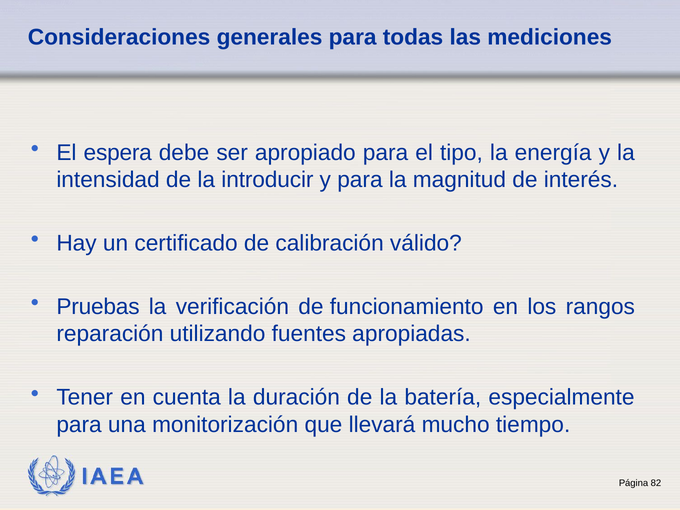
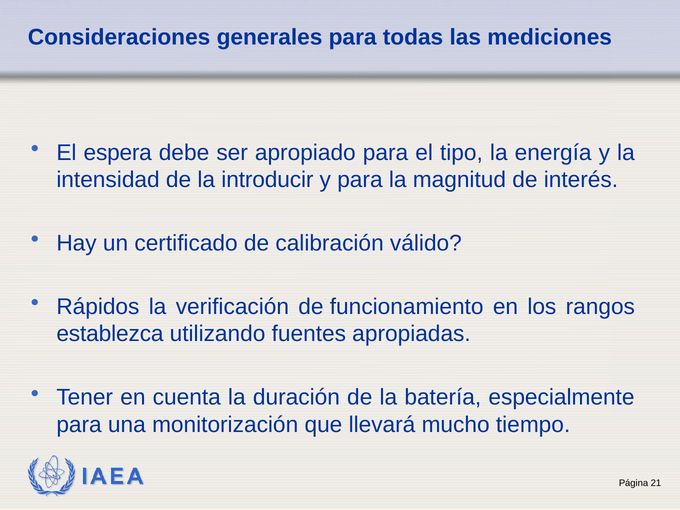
Pruebas: Pruebas -> Rápidos
reparación: reparación -> establezca
82: 82 -> 21
